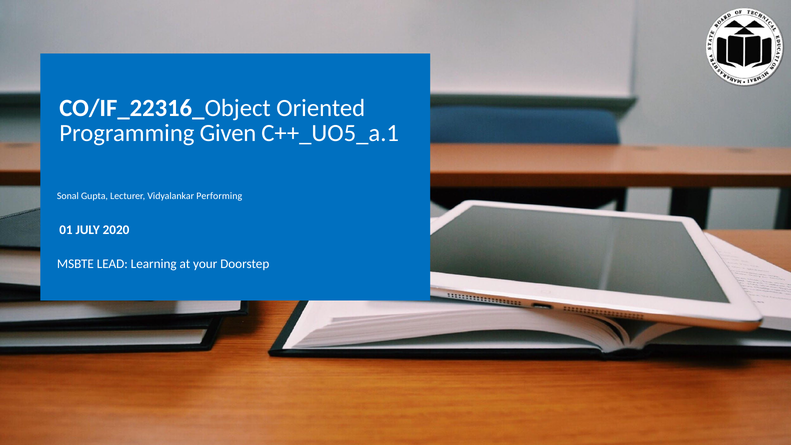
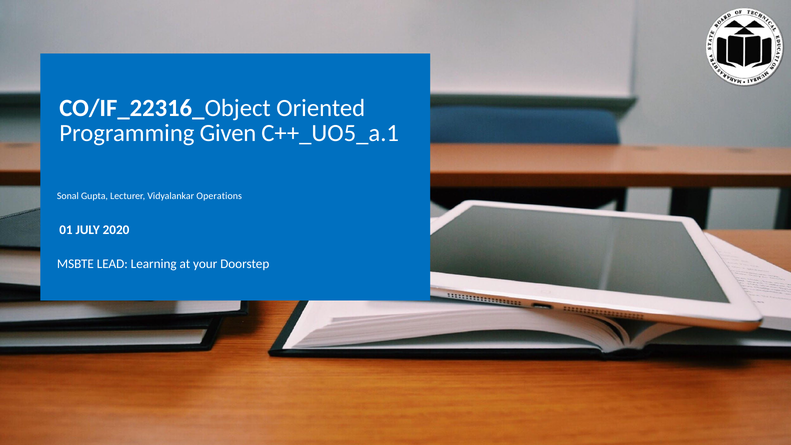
Performing: Performing -> Operations
